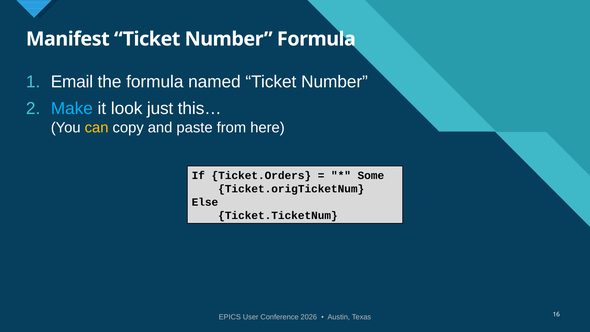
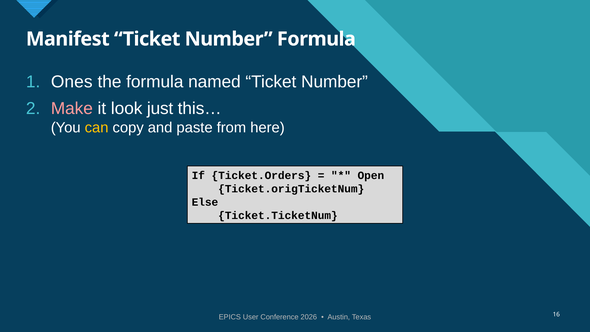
Email: Email -> Ones
Make colour: light blue -> pink
Some: Some -> Open
